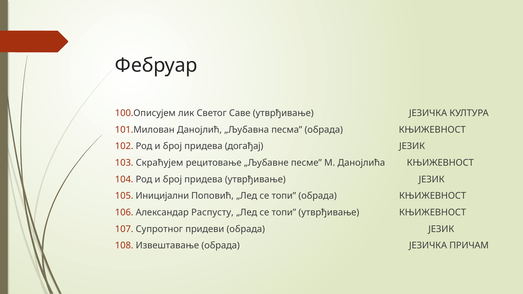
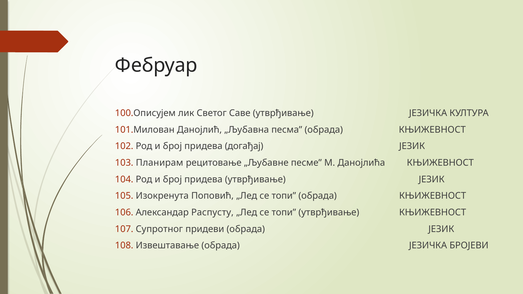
Скраћујем: Скраћујем -> Планирам
Иницијални: Иницијални -> Изокренута
ПРИЧАМ: ПРИЧАМ -> БРОЈЕВИ
